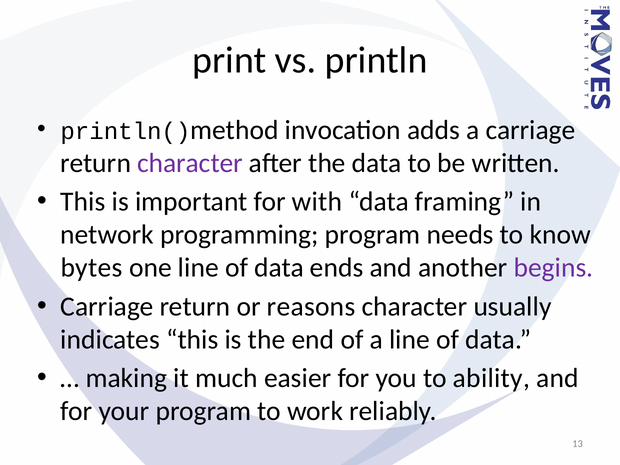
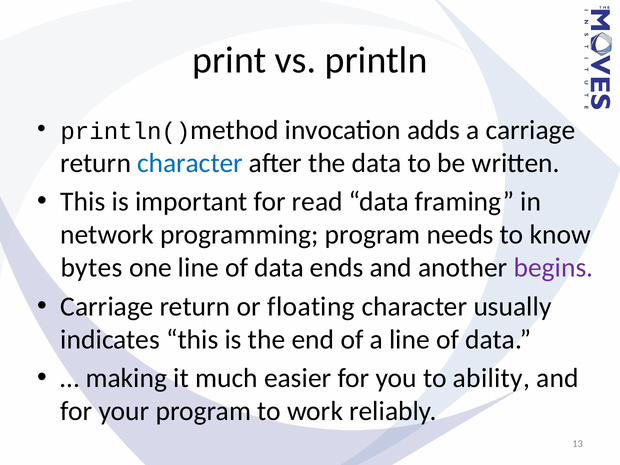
character at (190, 163) colour: purple -> blue
with: with -> read
reasons: reasons -> floating
